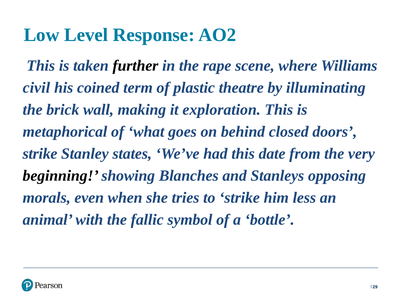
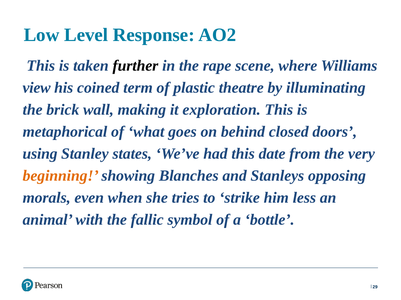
civil: civil -> view
strike at (40, 154): strike -> using
beginning colour: black -> orange
